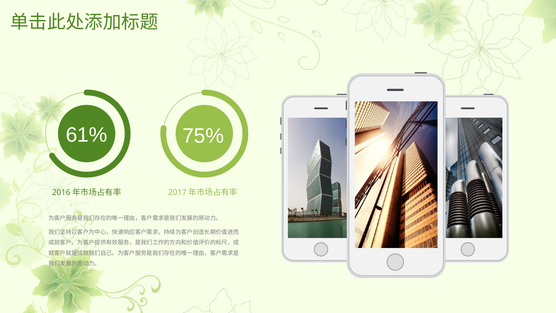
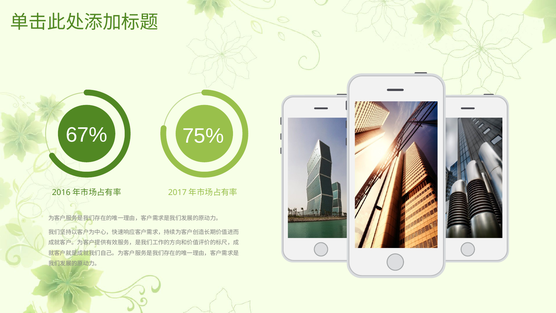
61%: 61% -> 67%
